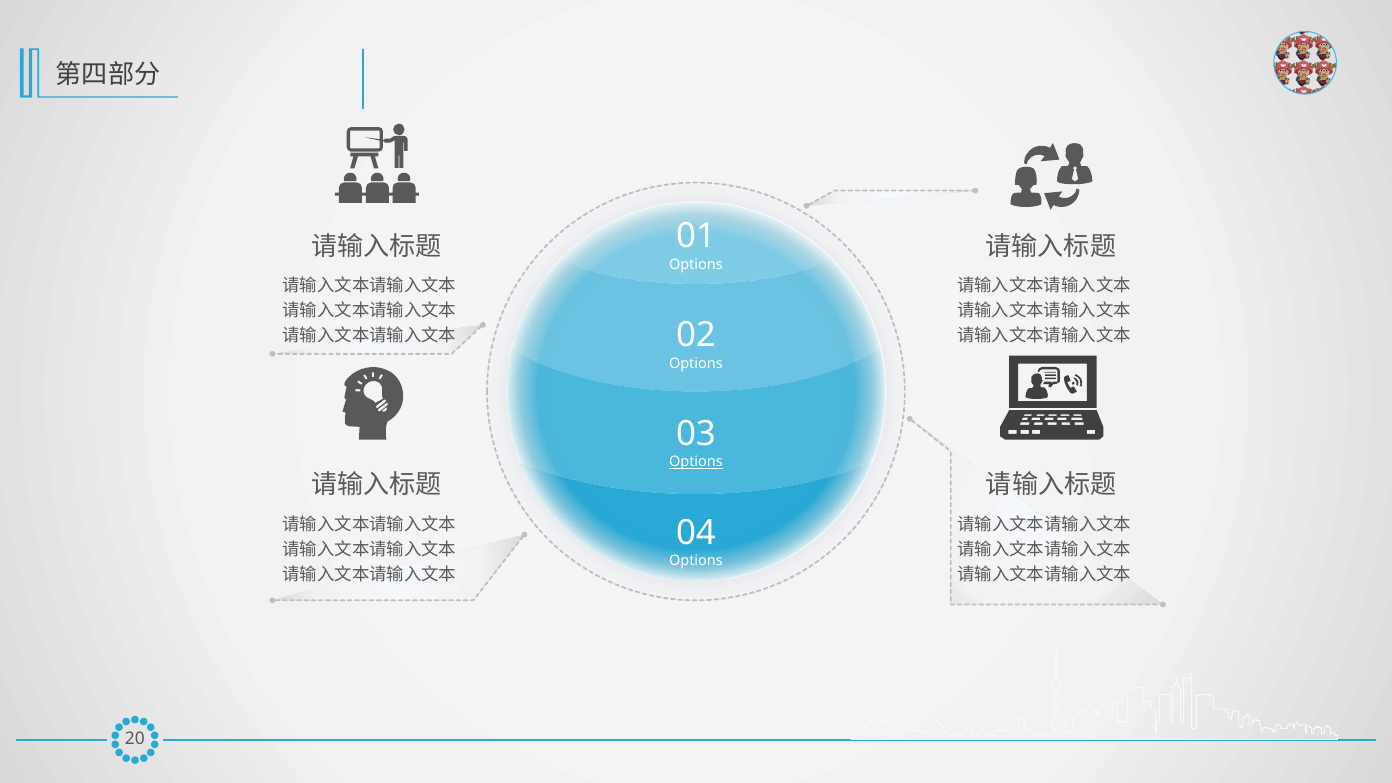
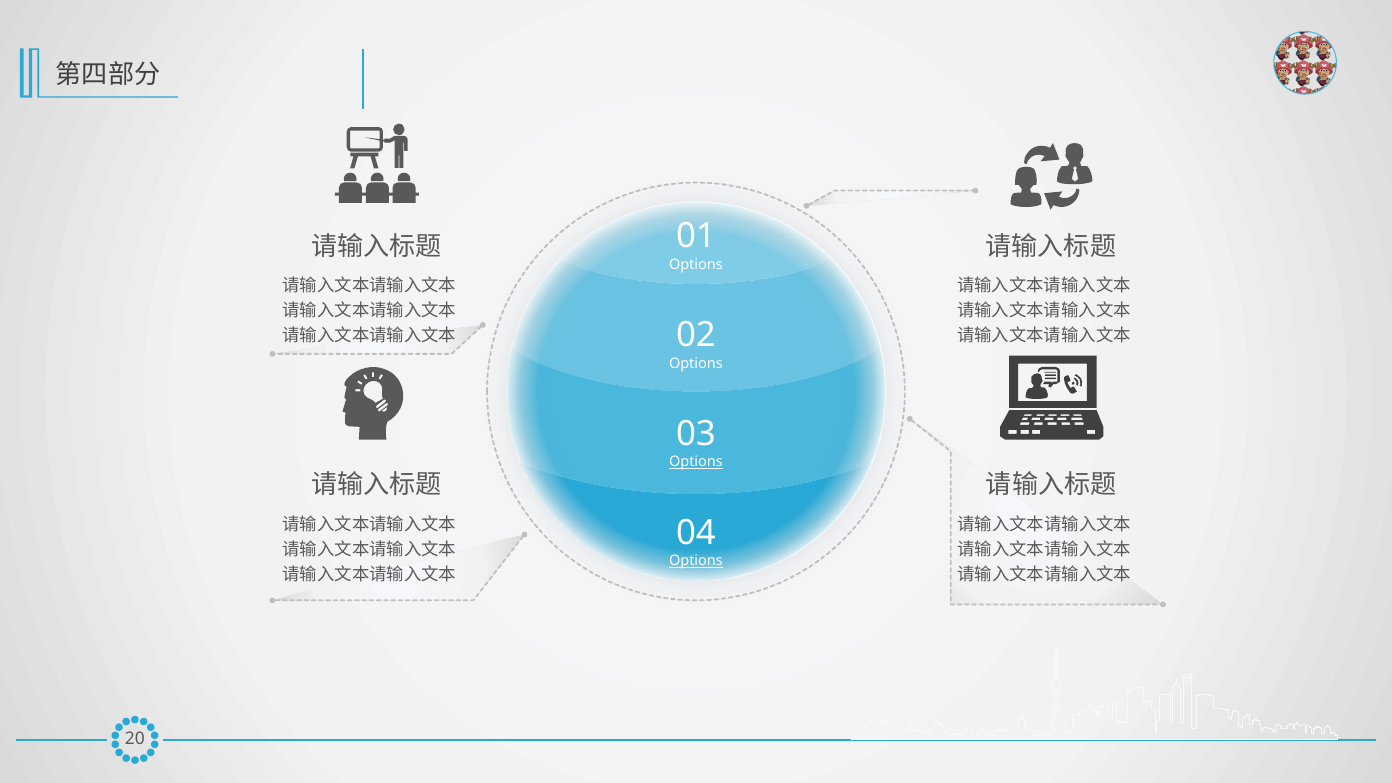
Options at (696, 561) underline: none -> present
